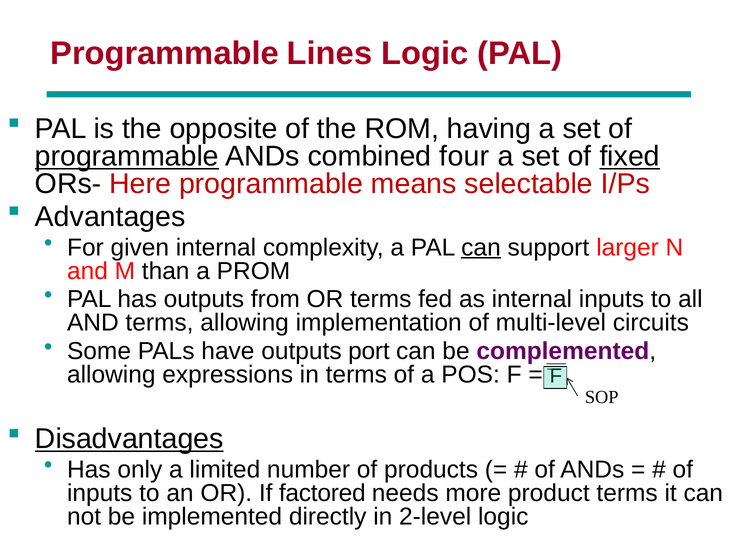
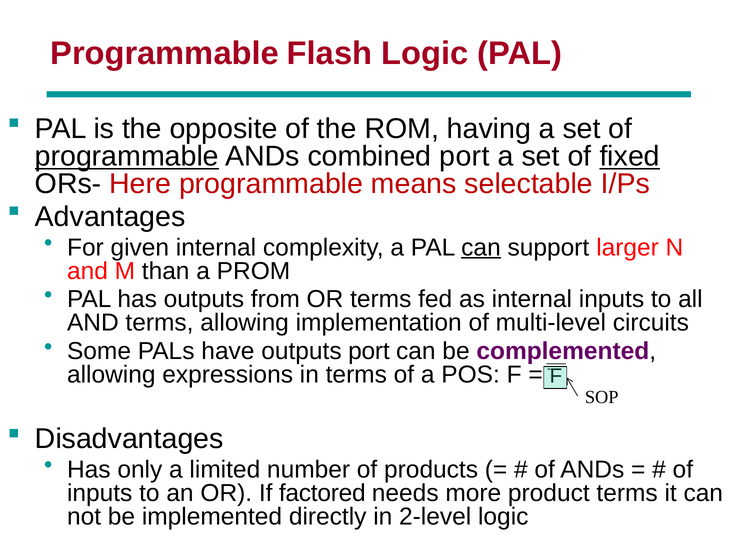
Lines: Lines -> Flash
combined four: four -> port
Disadvantages underline: present -> none
